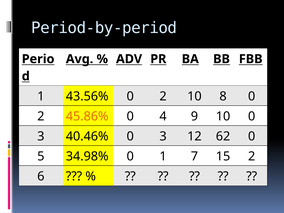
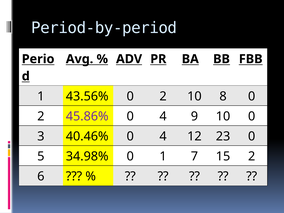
45.86% colour: orange -> purple
40.46% 0 3: 3 -> 4
62: 62 -> 23
